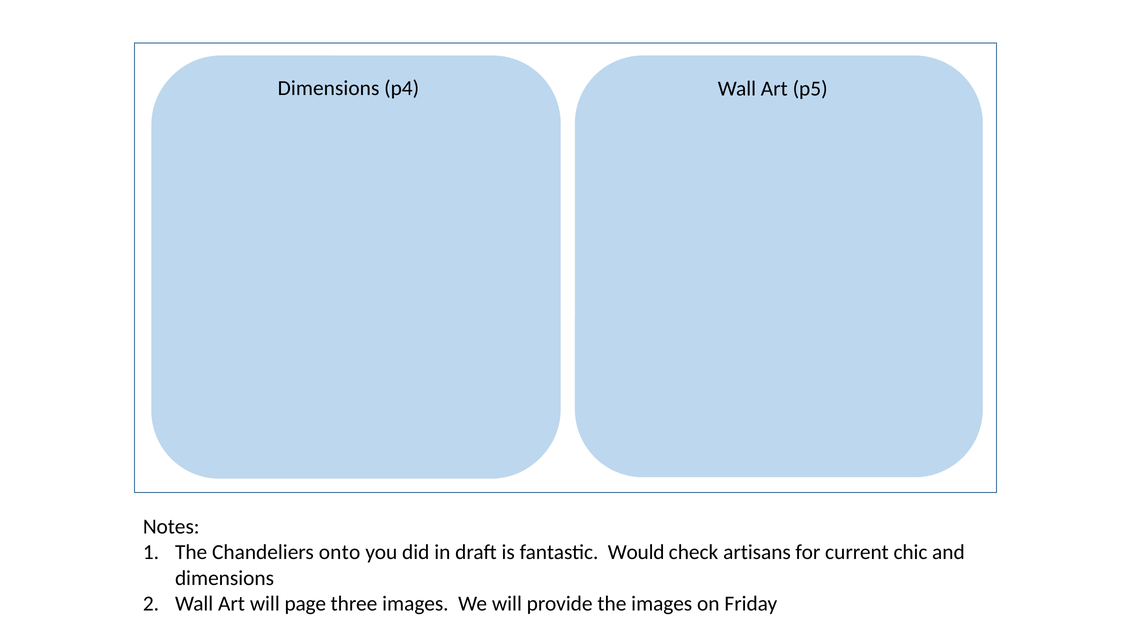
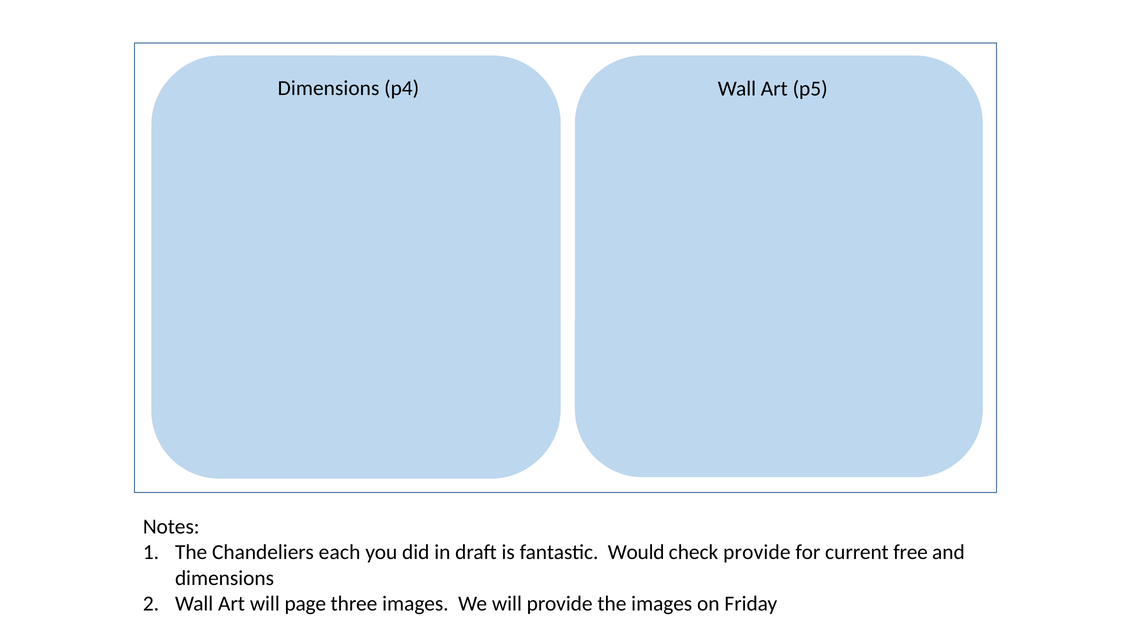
onto: onto -> each
check artisans: artisans -> provide
chic: chic -> free
